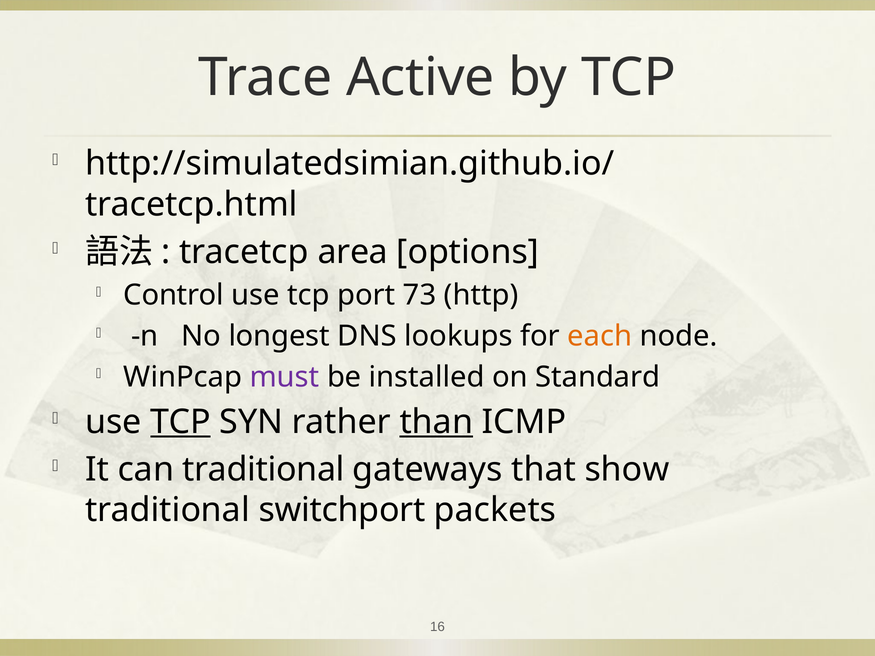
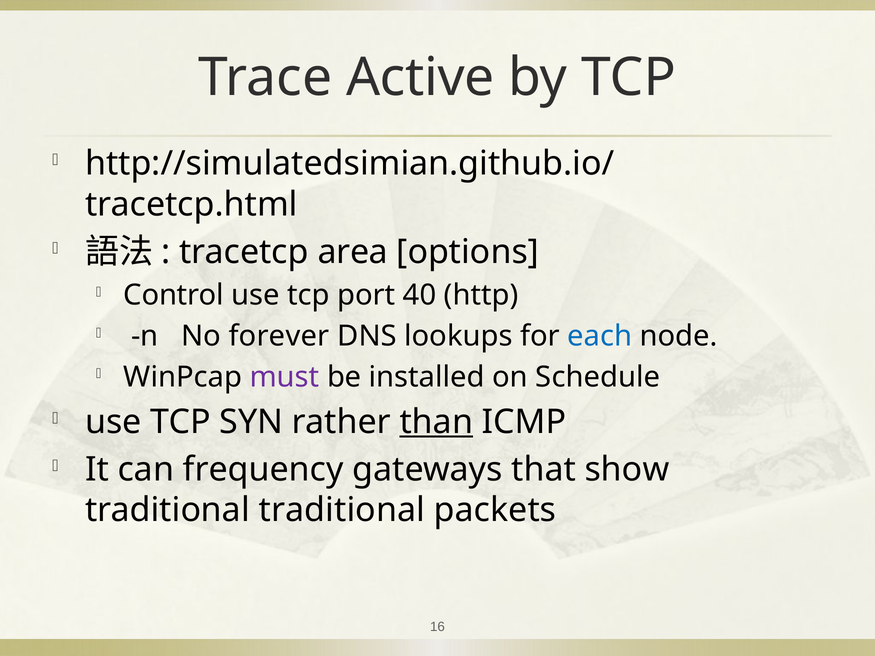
73: 73 -> 40
longest: longest -> forever
each colour: orange -> blue
Standard: Standard -> Schedule
TCP at (181, 422) underline: present -> none
can traditional: traditional -> frequency
traditional switchport: switchport -> traditional
